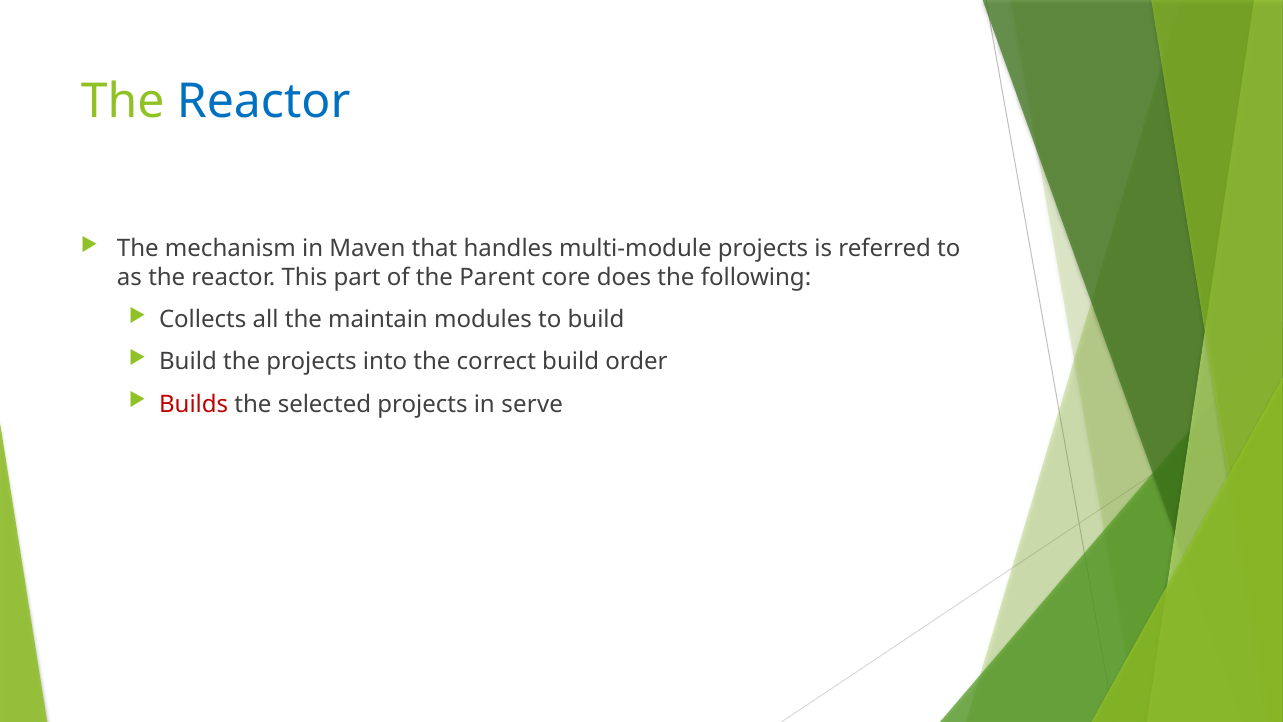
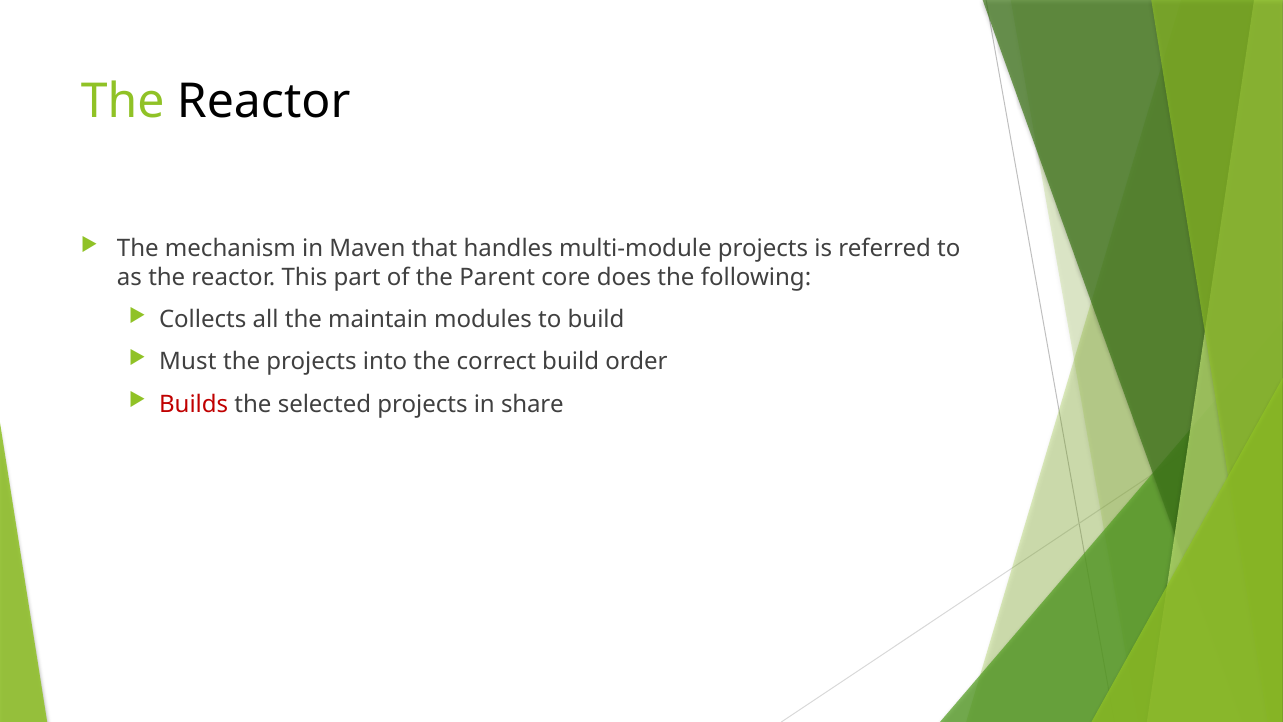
Reactor at (264, 101) colour: blue -> black
Build at (188, 362): Build -> Must
serve: serve -> share
